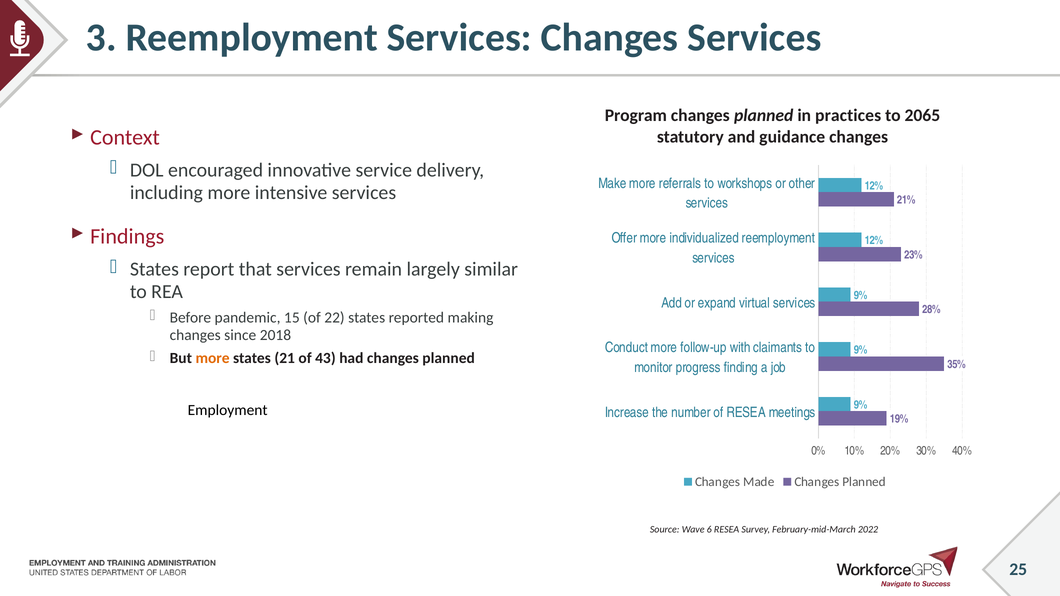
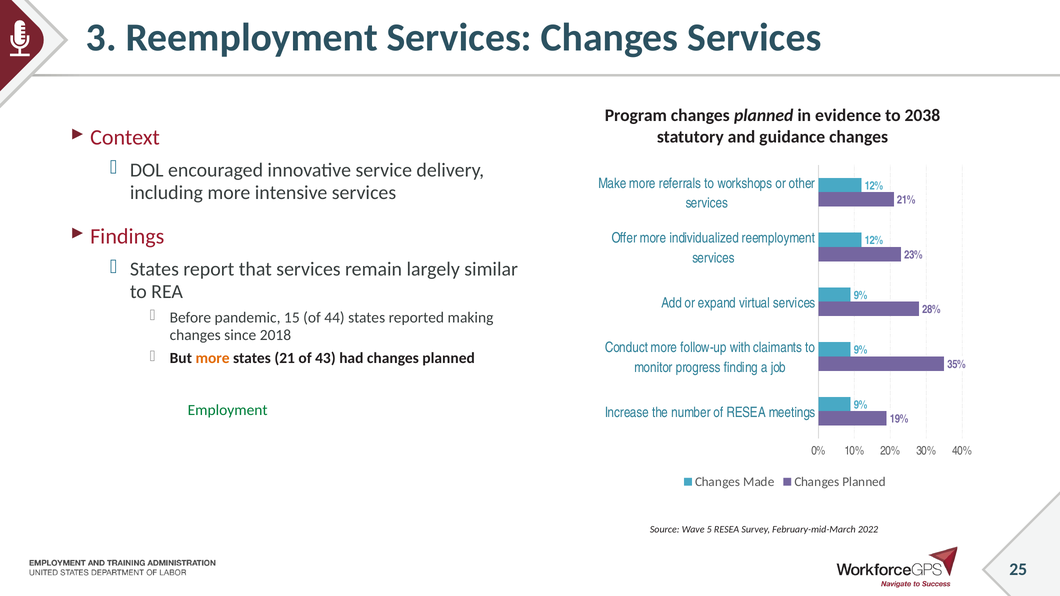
practices: practices -> evidence
2065: 2065 -> 2038
22: 22 -> 44
Employment colour: black -> green
6: 6 -> 5
